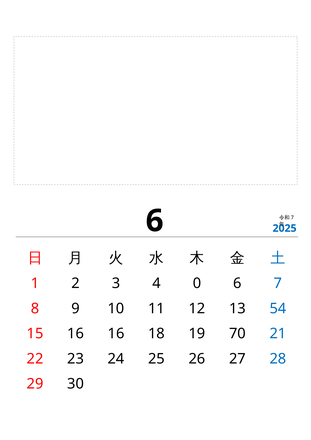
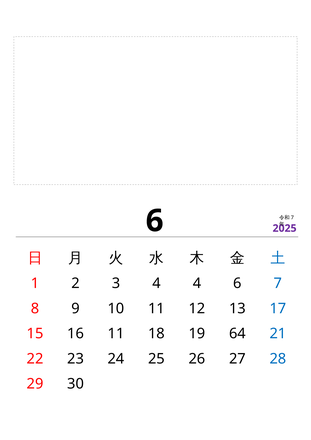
2025 colour: blue -> purple
4 0: 0 -> 4
54: 54 -> 17
16 16: 16 -> 11
70: 70 -> 64
